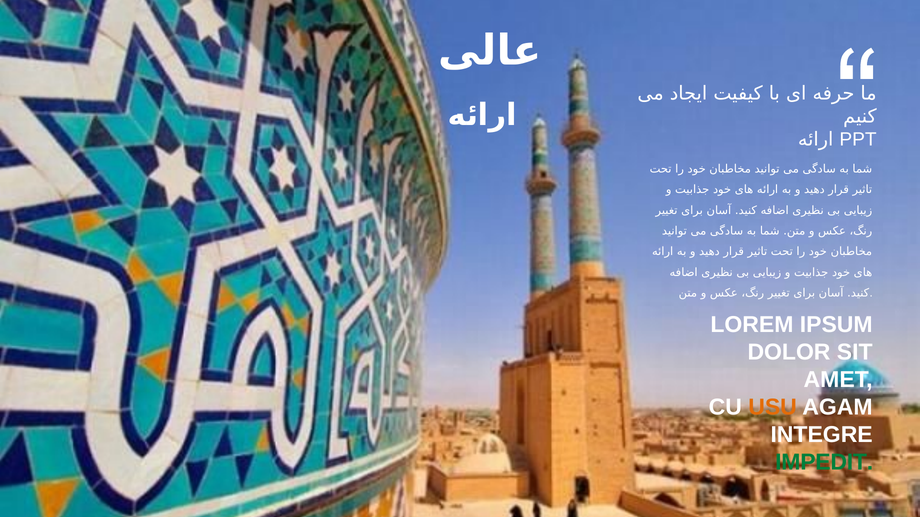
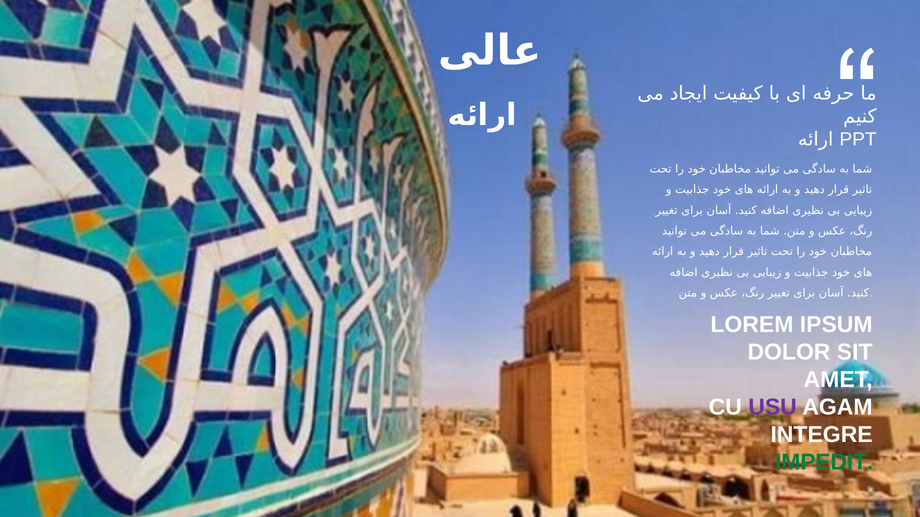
USU colour: orange -> purple
